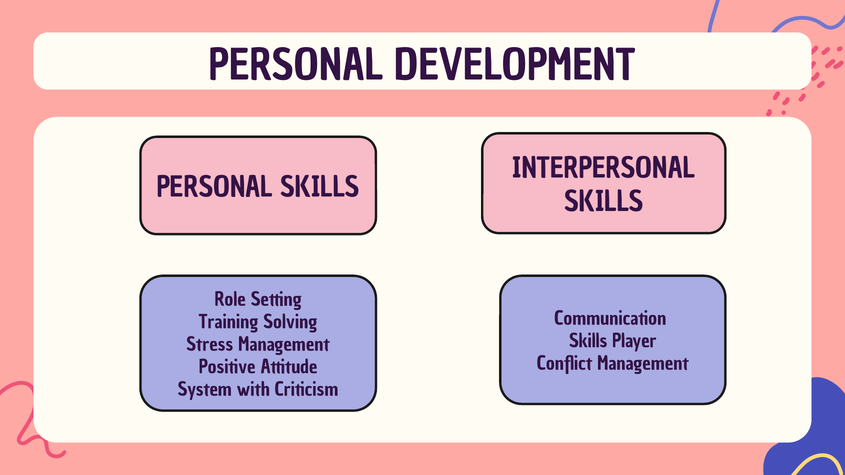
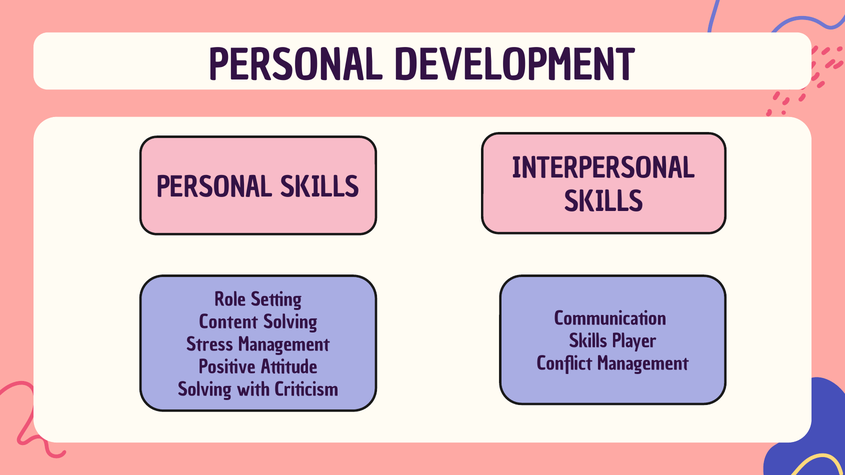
Training: Training -> Content
System at (205, 390): System -> Solving
